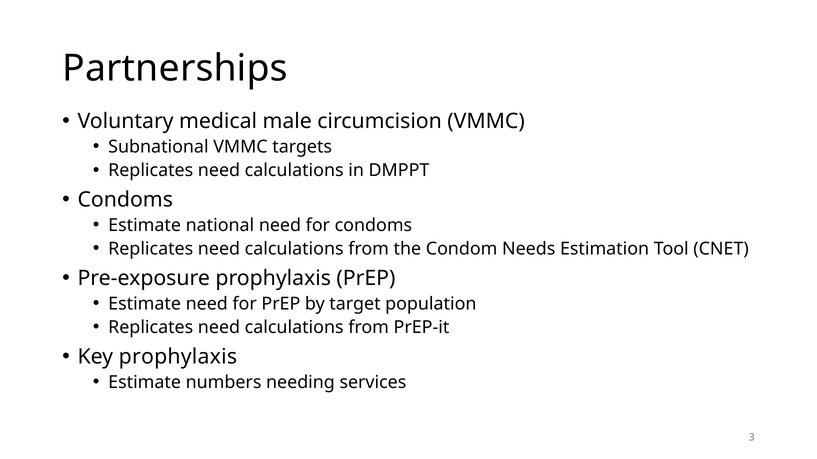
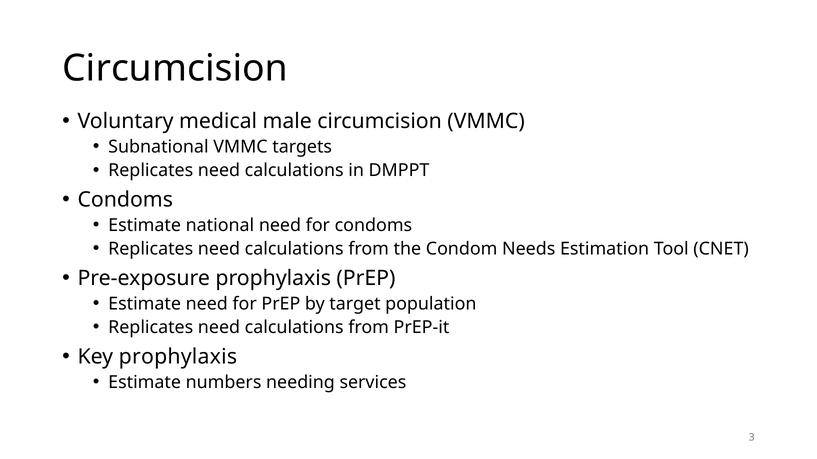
Partnerships at (175, 69): Partnerships -> Circumcision
